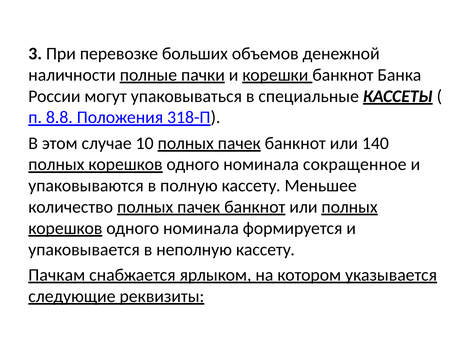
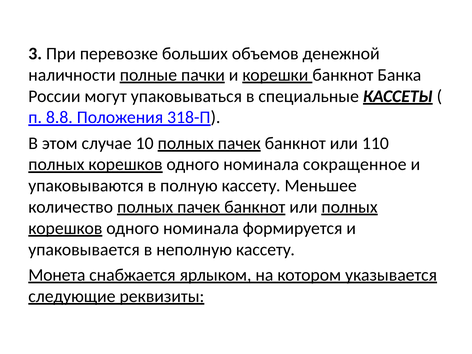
140: 140 -> 110
Пачкам: Пачкам -> Монета
